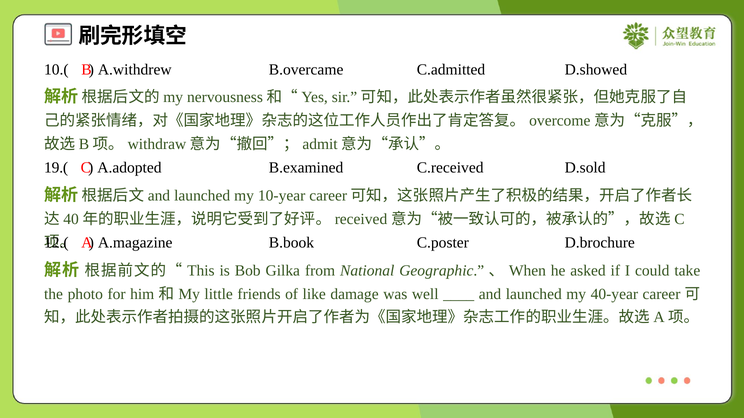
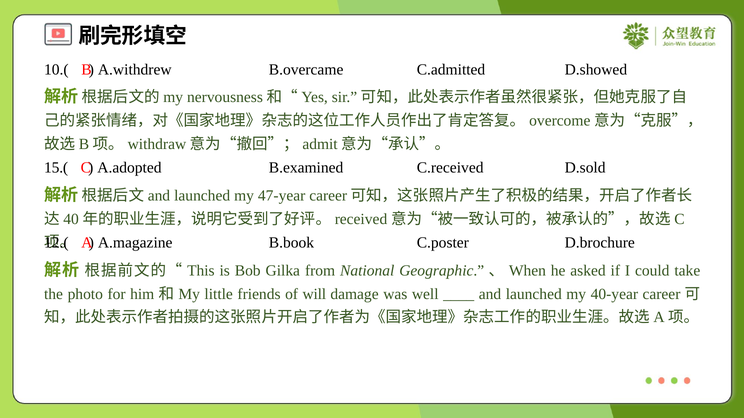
19.(: 19.( -> 15.(
10-year: 10-year -> 47-year
like: like -> will
